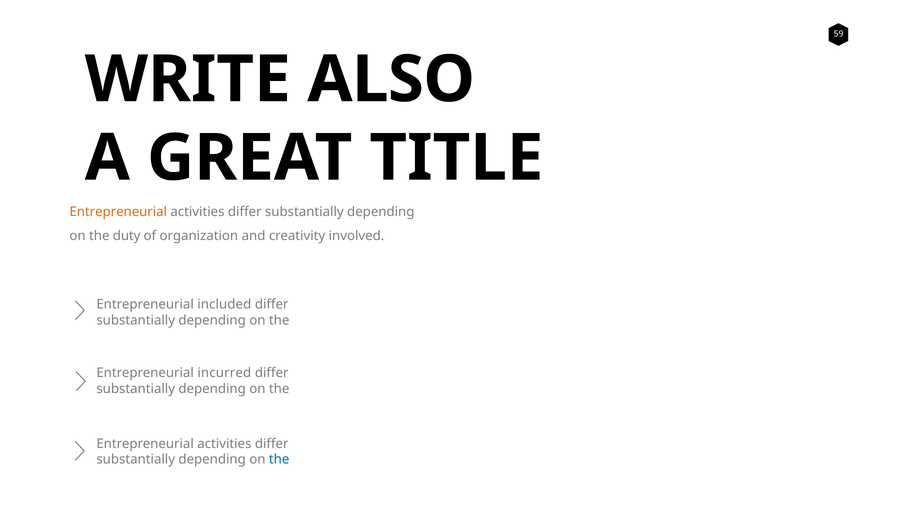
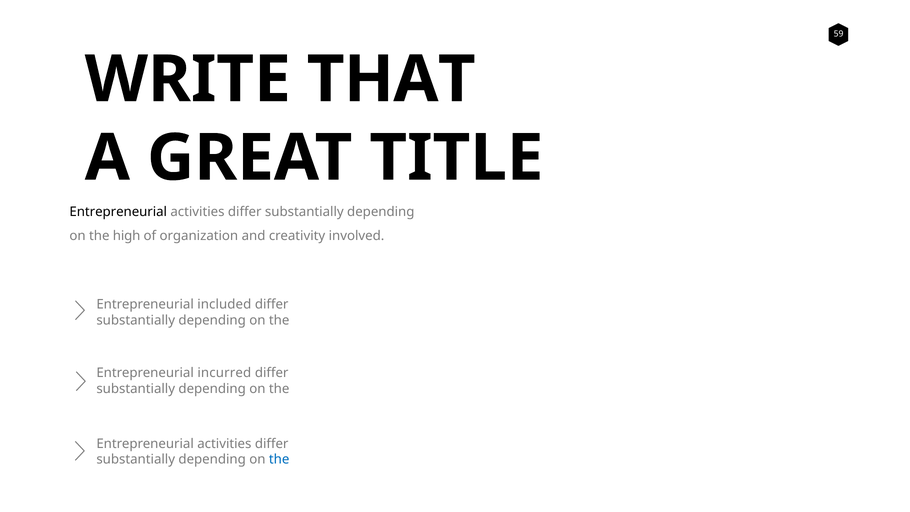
ALSO: ALSO -> THAT
Entrepreneurial at (118, 212) colour: orange -> black
duty: duty -> high
